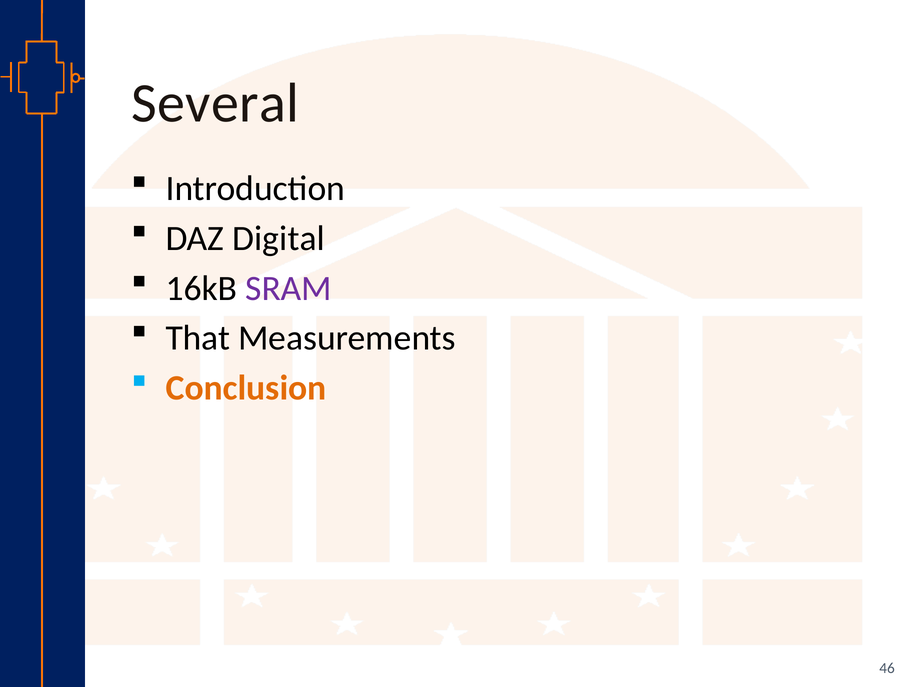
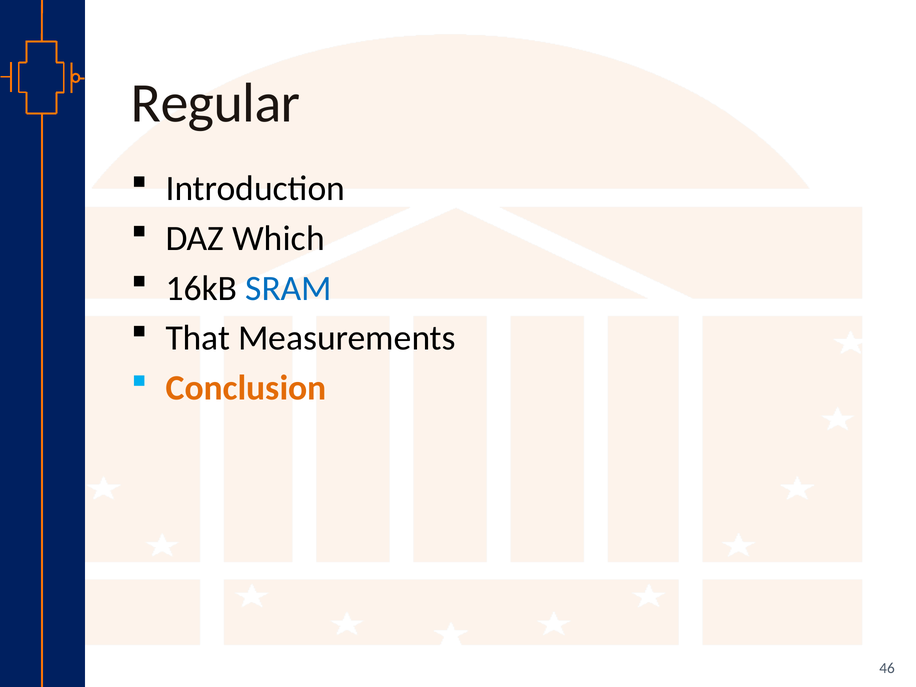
Several: Several -> Regular
Digital: Digital -> Which
SRAM colour: purple -> blue
